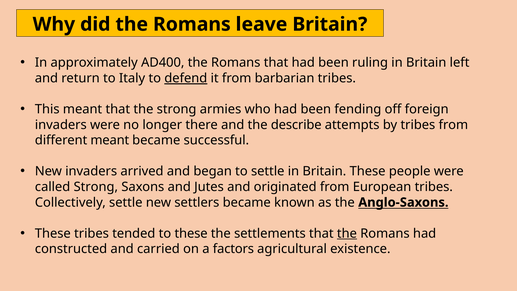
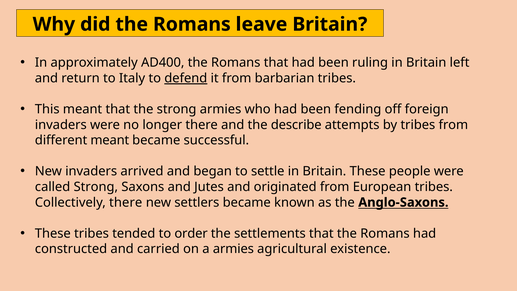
Collectively settle: settle -> there
to these: these -> order
the at (347, 233) underline: present -> none
a factors: factors -> armies
